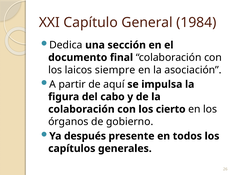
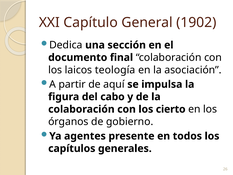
1984: 1984 -> 1902
siempre: siempre -> teología
después: después -> agentes
